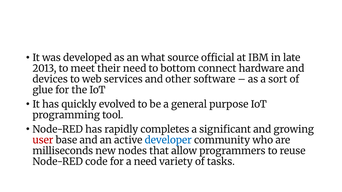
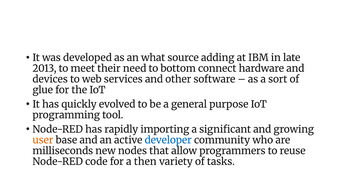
official: official -> adding
completes: completes -> importing
user colour: red -> orange
a need: need -> then
